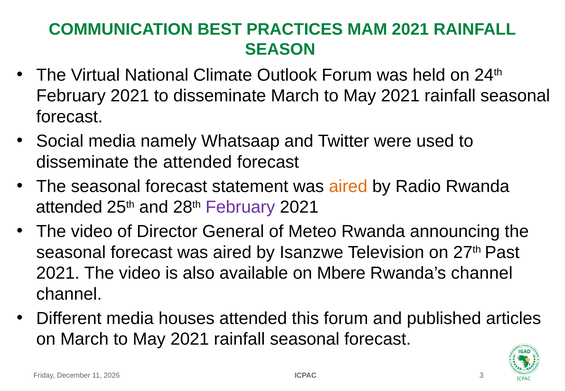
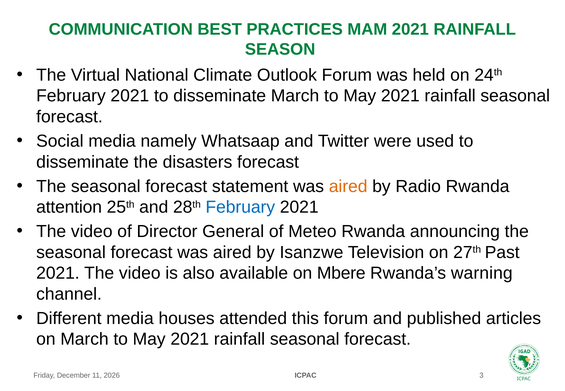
the attended: attended -> disasters
attended at (69, 207): attended -> attention
February at (240, 207) colour: purple -> blue
Rwanda’s channel: channel -> warning
